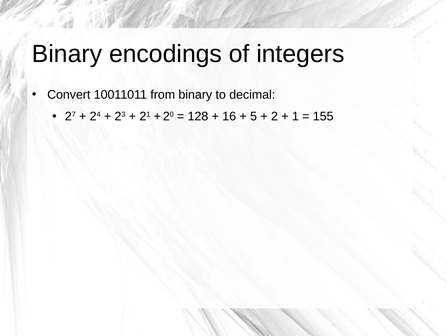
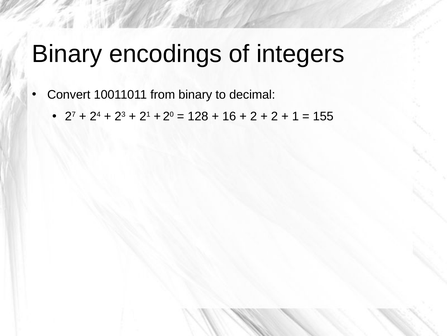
5 at (254, 116): 5 -> 2
